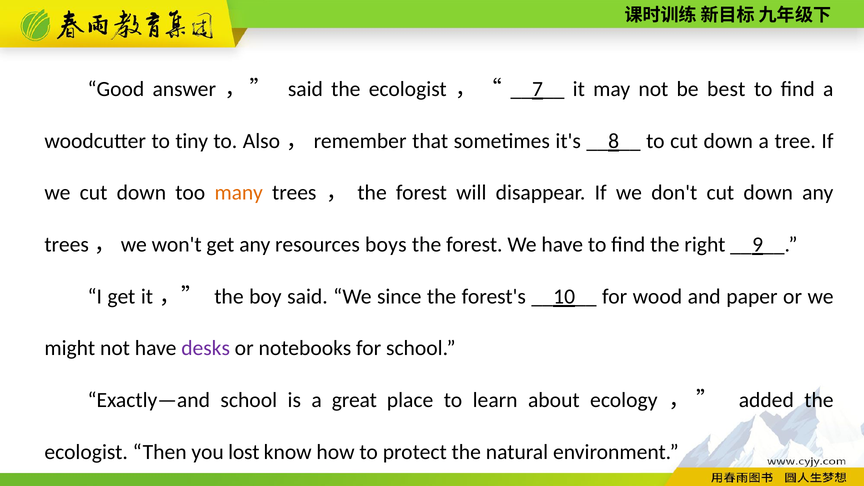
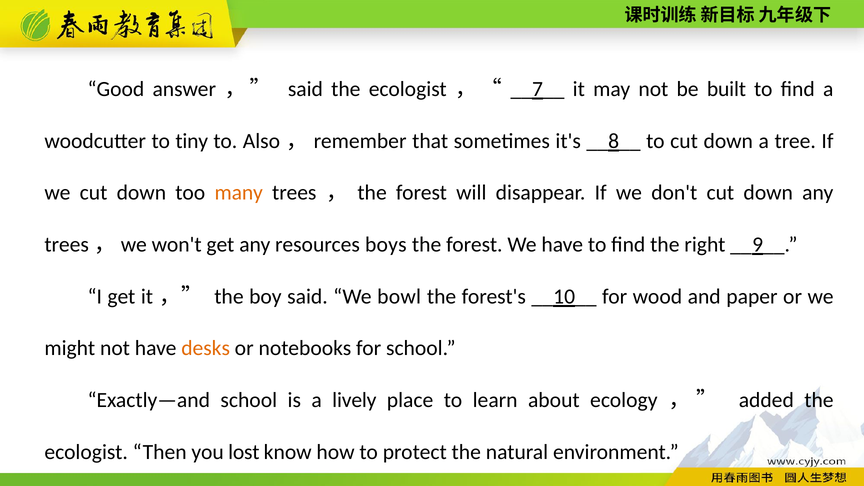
best: best -> built
since: since -> bowl
desks colour: purple -> orange
great: great -> lively
